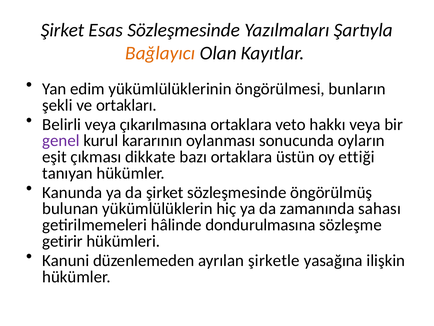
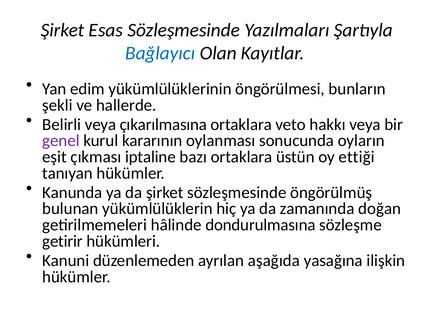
Bağlayıcı colour: orange -> blue
ortakları: ortakları -> hallerde
dikkate: dikkate -> iptaline
sahası: sahası -> doğan
şirketle: şirketle -> aşağıda
